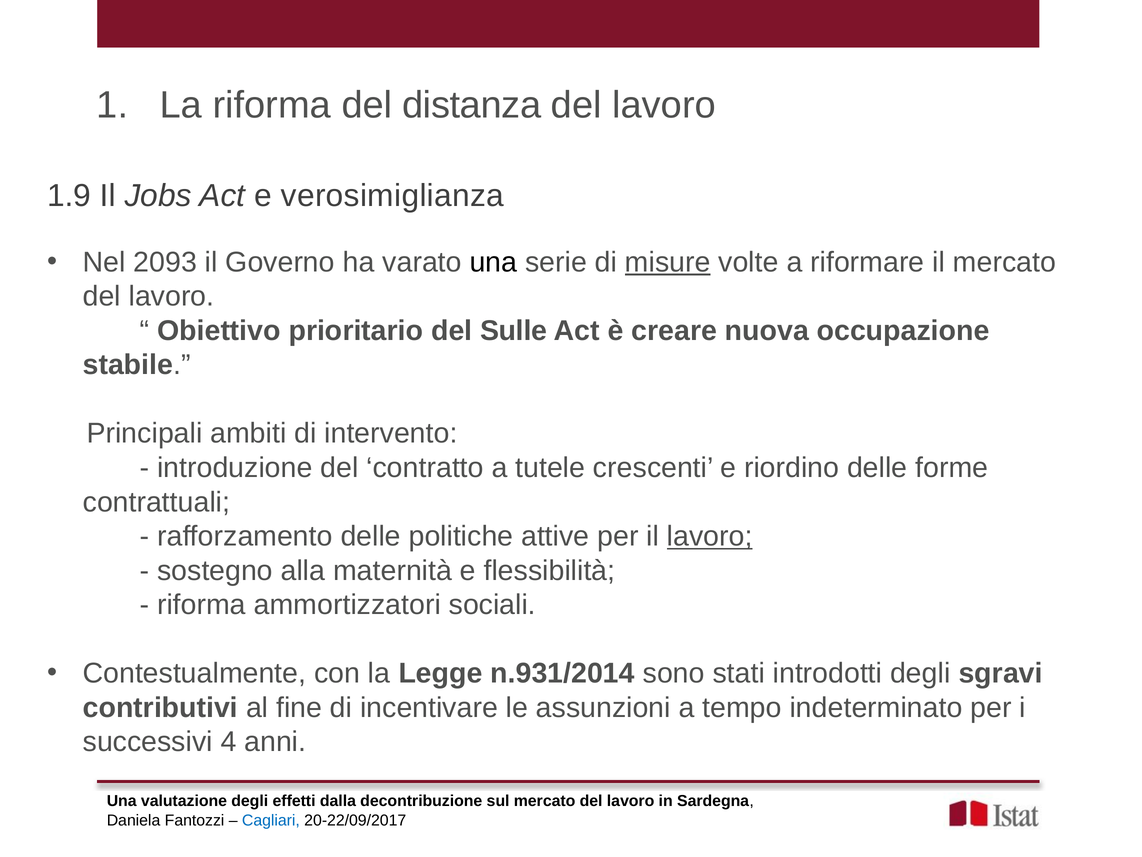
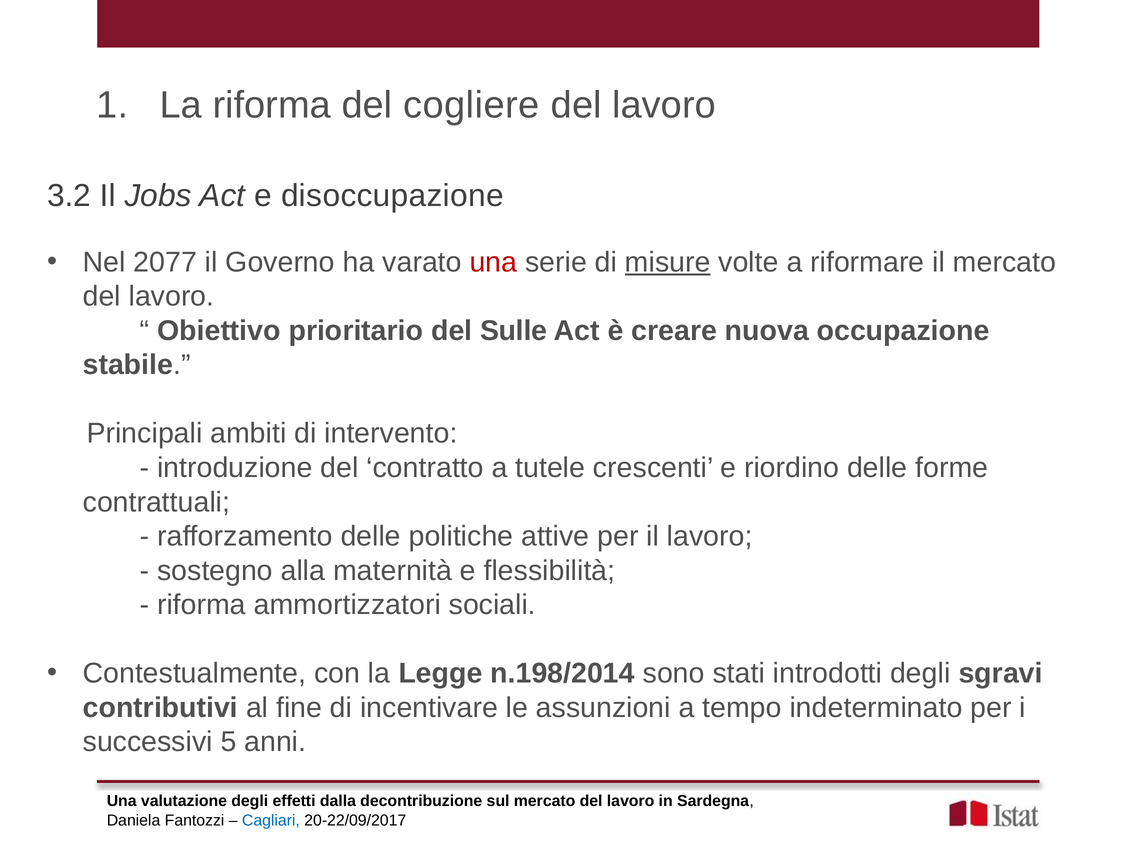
distanza: distanza -> cogliere
1.9: 1.9 -> 3.2
verosimiglianza: verosimiglianza -> disoccupazione
2093: 2093 -> 2077
una at (493, 262) colour: black -> red
lavoro at (710, 536) underline: present -> none
n.931/2014: n.931/2014 -> n.198/2014
4: 4 -> 5
